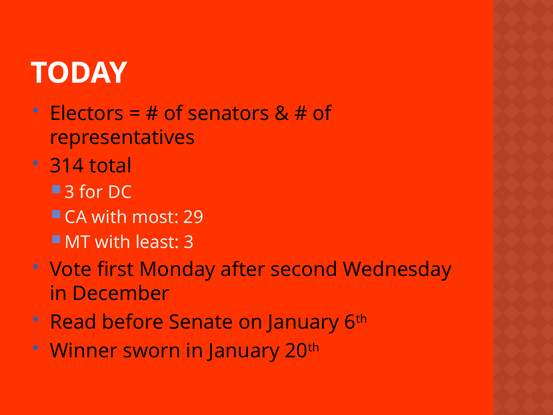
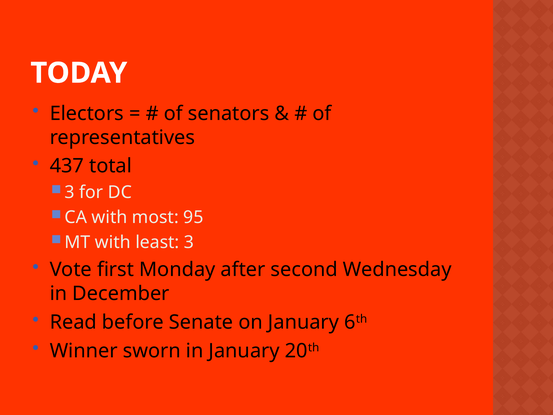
314: 314 -> 437
29: 29 -> 95
